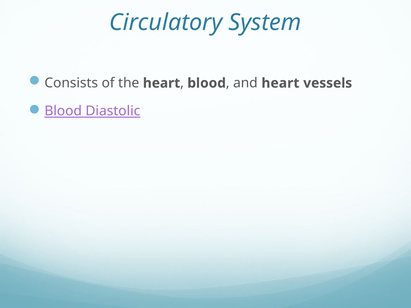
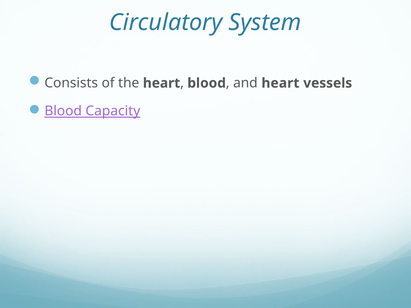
Diastolic: Diastolic -> Capacity
